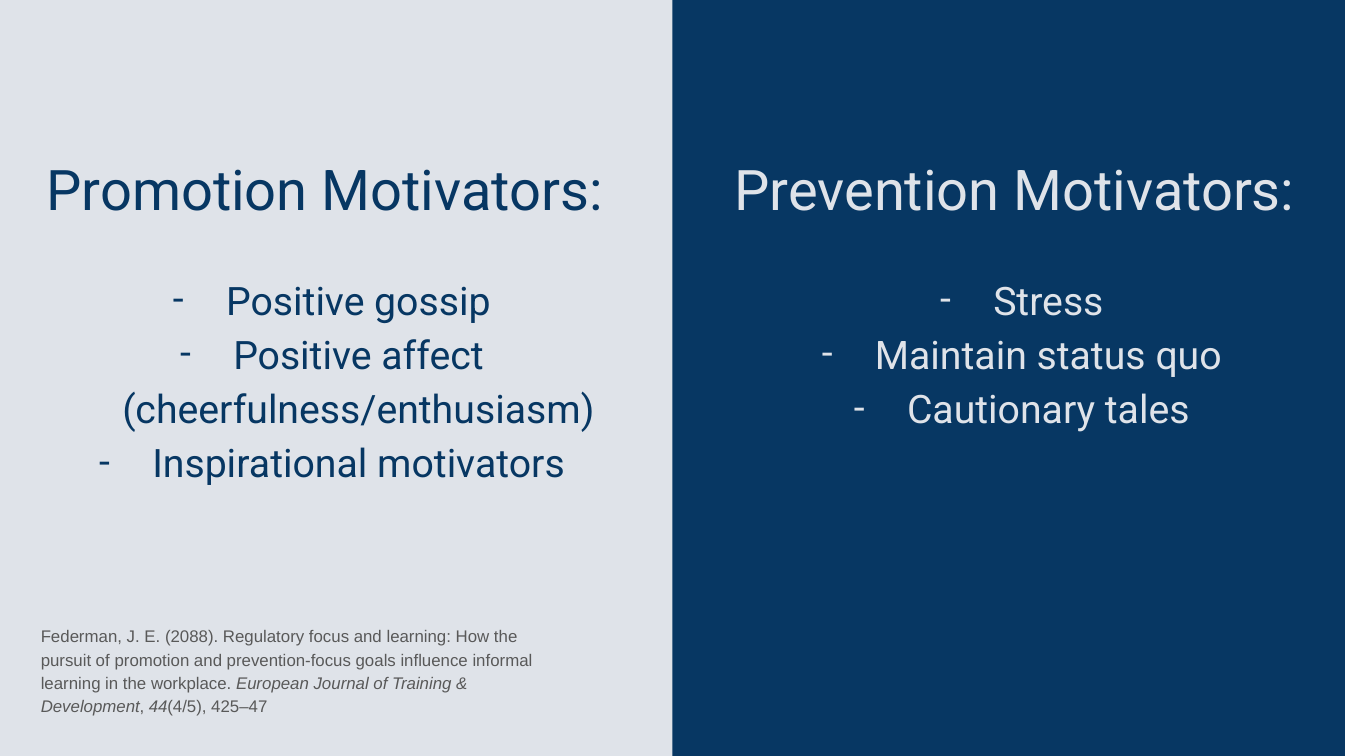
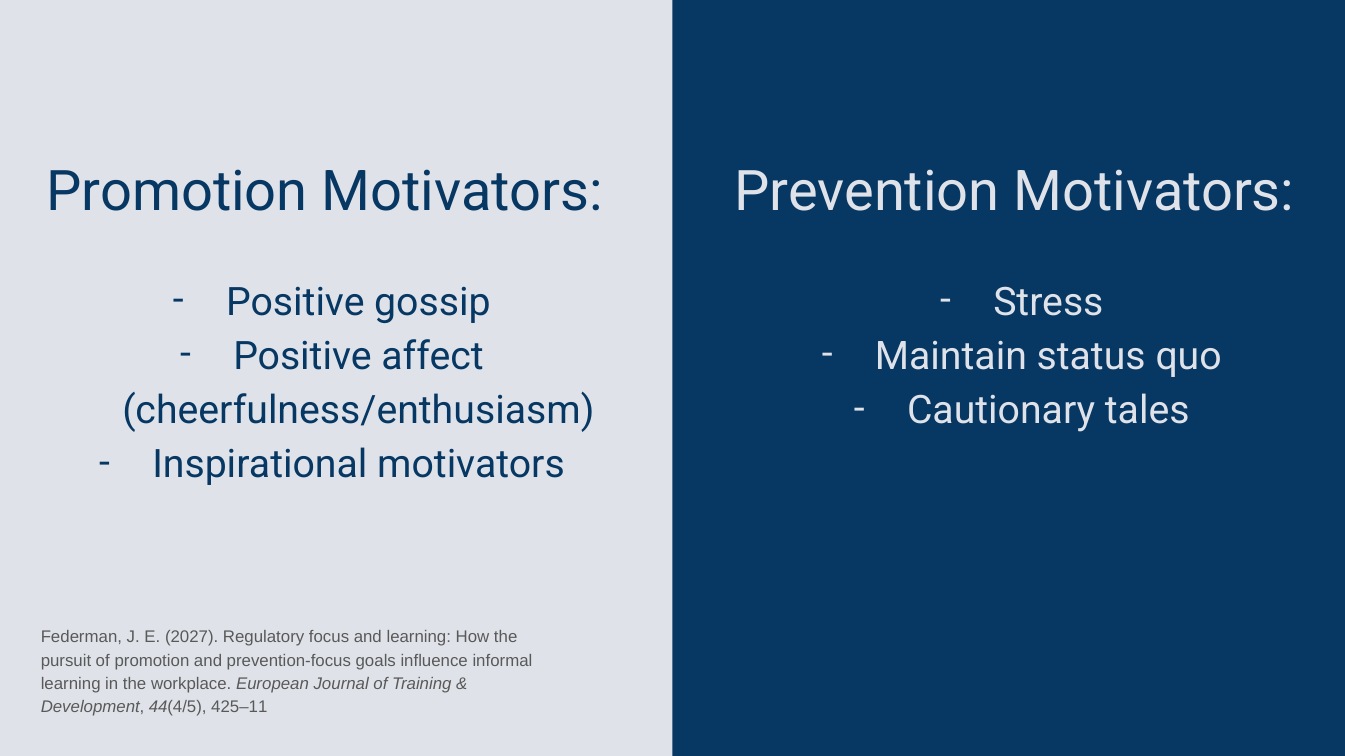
2088: 2088 -> 2027
425–47: 425–47 -> 425–11
